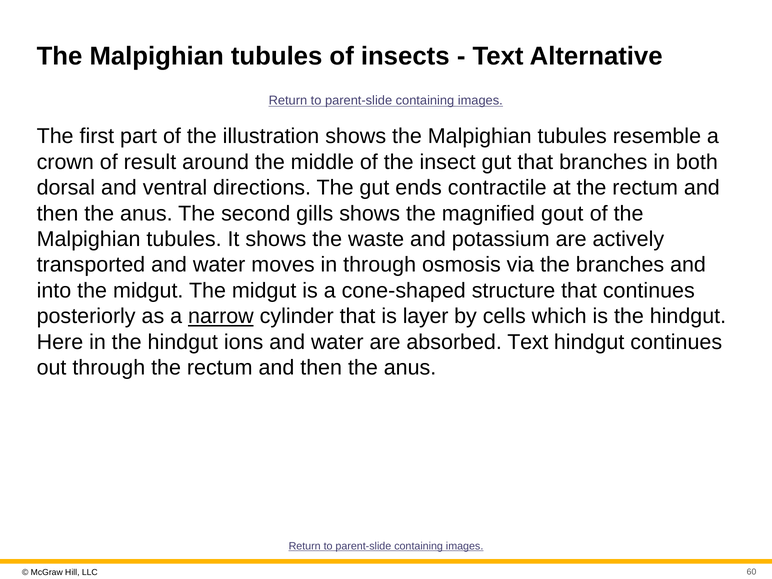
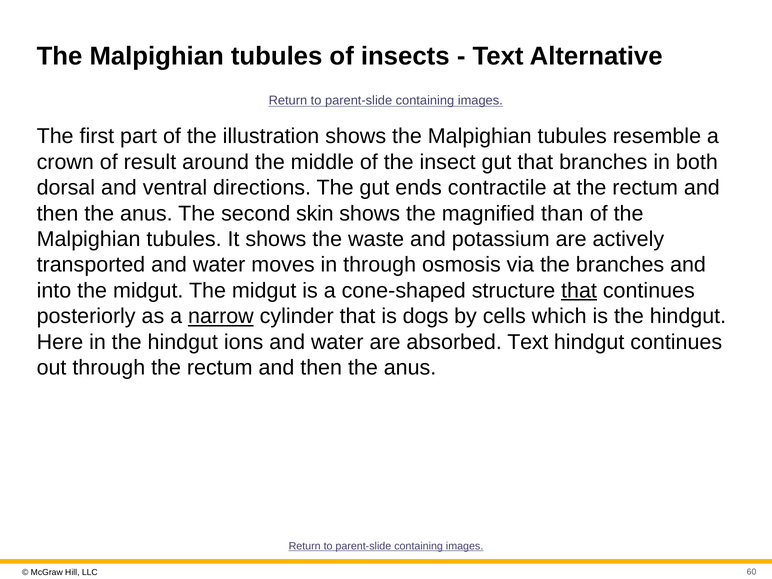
gills: gills -> skin
gout: gout -> than
that at (579, 291) underline: none -> present
layer: layer -> dogs
